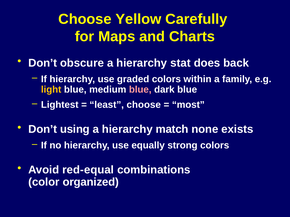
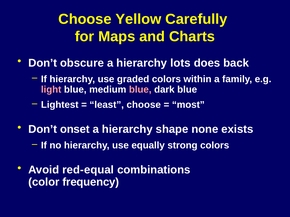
stat: stat -> lots
light colour: yellow -> pink
using: using -> onset
match: match -> shape
organized: organized -> frequency
